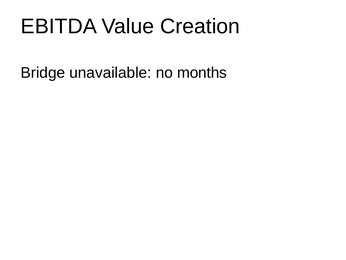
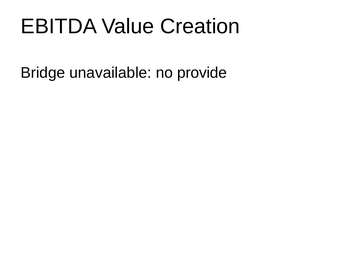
months: months -> provide
